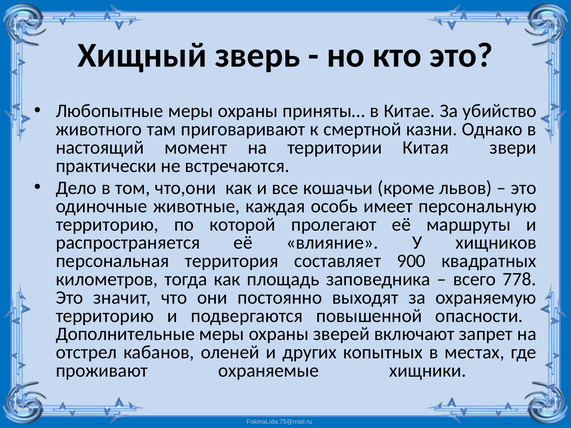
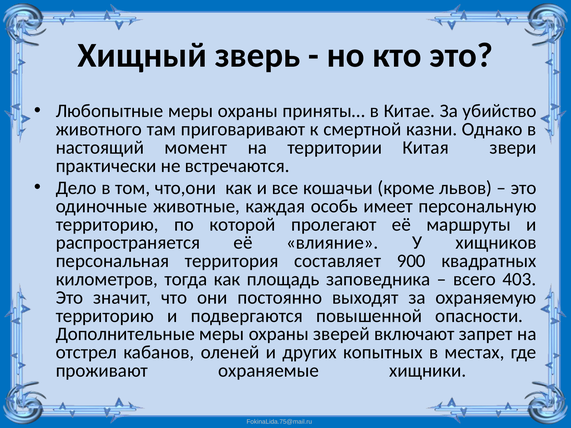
778: 778 -> 403
